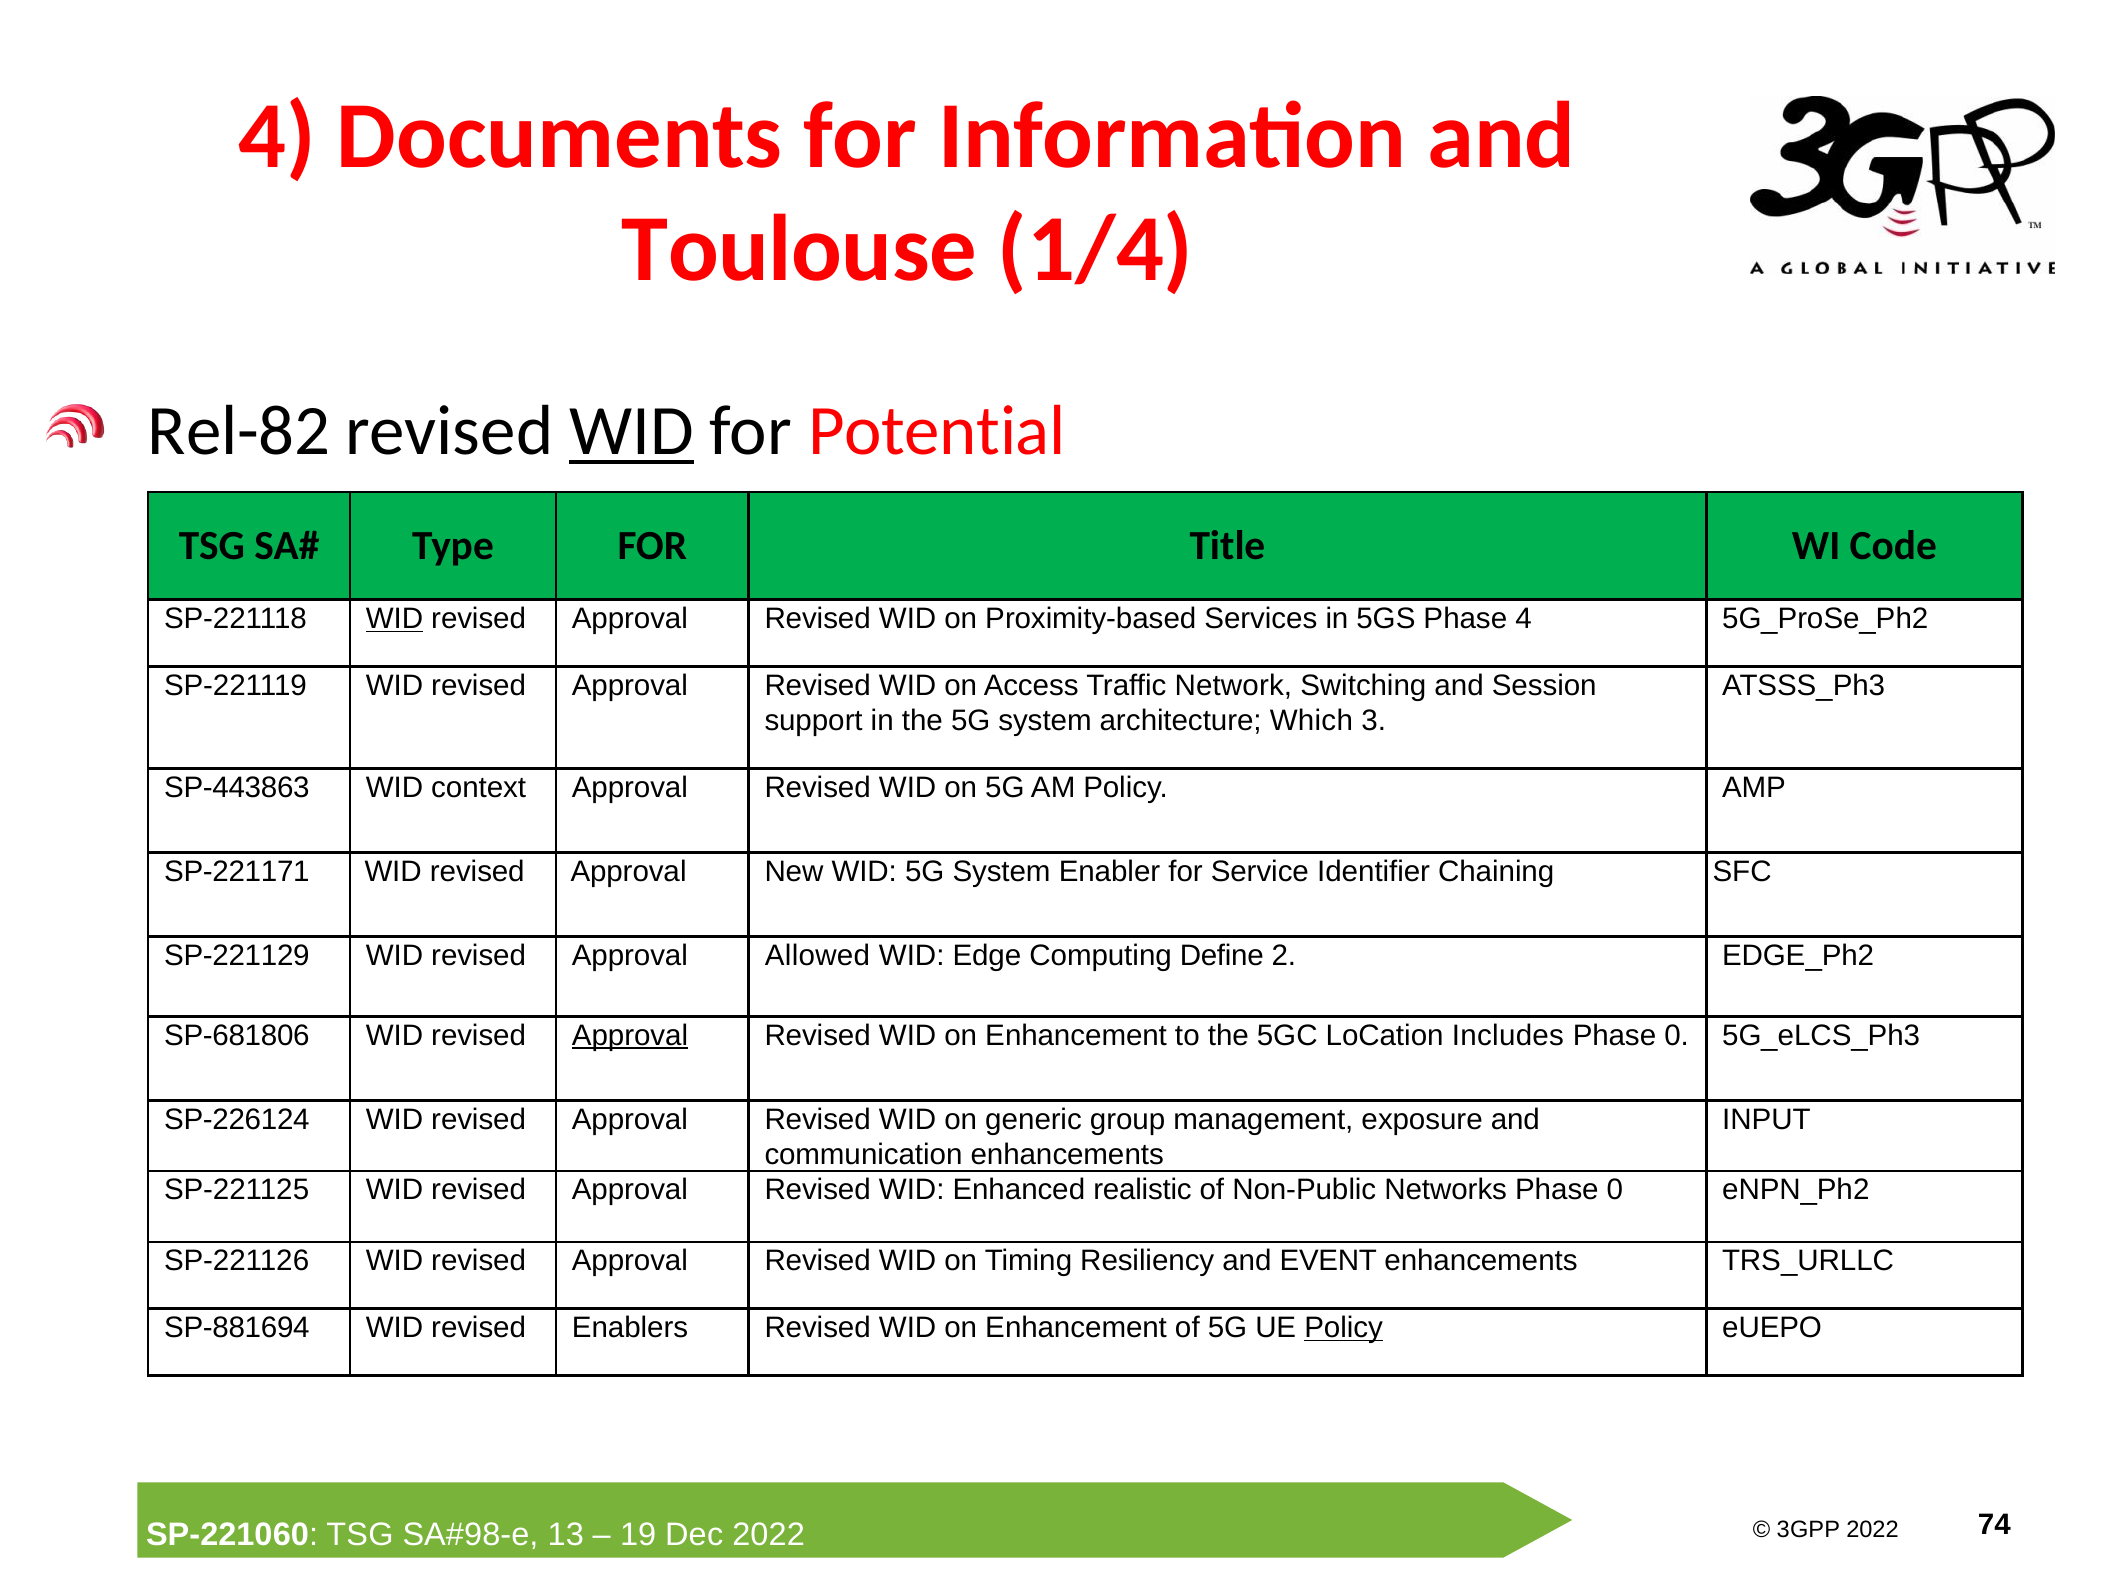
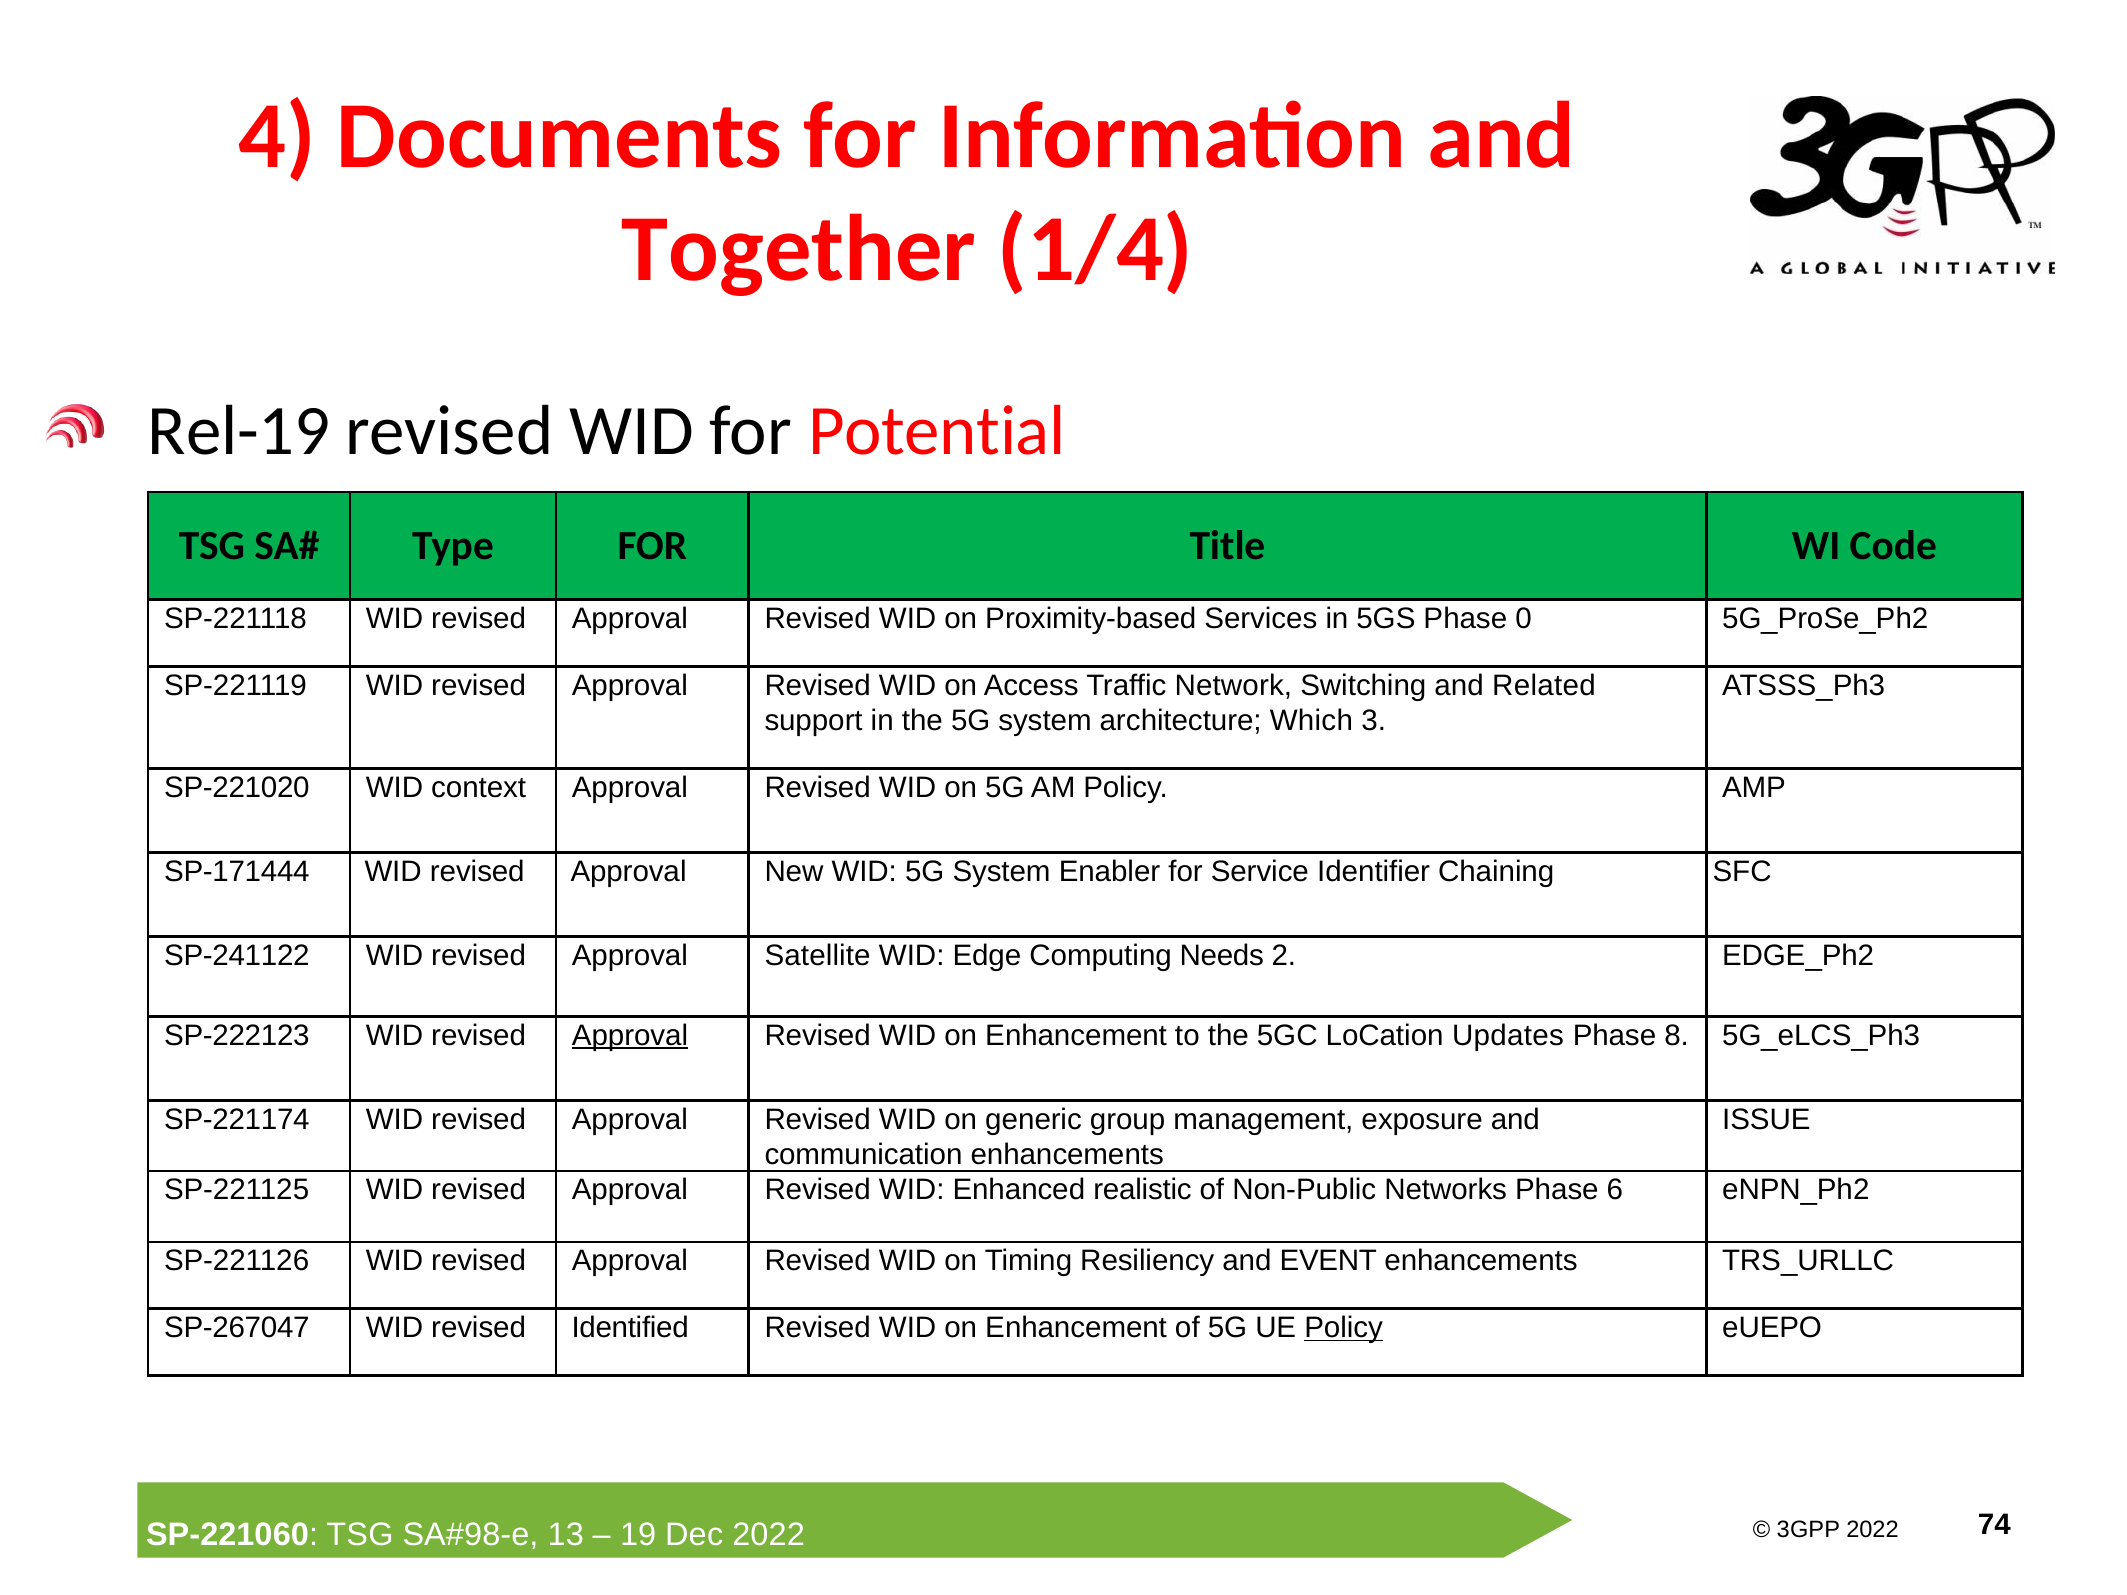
Toulouse: Toulouse -> Together
Rel-82: Rel-82 -> Rel-19
WID at (631, 432) underline: present -> none
WID at (395, 619) underline: present -> none
Phase 4: 4 -> 0
Session: Session -> Related
SP-443863: SP-443863 -> SP-221020
SP-221171: SP-221171 -> SP-171444
SP-221129: SP-221129 -> SP-241122
Allowed: Allowed -> Satellite
Define: Define -> Needs
SP-681806: SP-681806 -> SP-222123
Includes: Includes -> Updates
0 at (1677, 1036): 0 -> 8
SP-226124: SP-226124 -> SP-221174
INPUT: INPUT -> ISSUE
Networks Phase 0: 0 -> 6
SP-881694: SP-881694 -> SP-267047
Enablers: Enablers -> Identified
